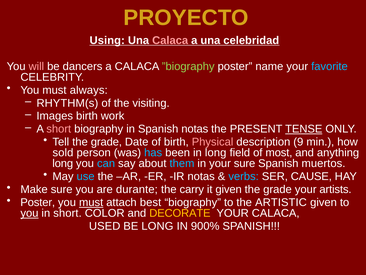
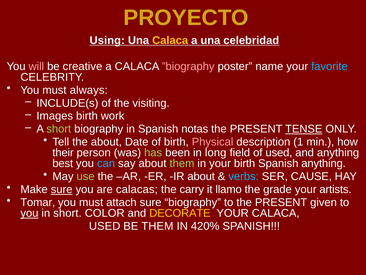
Calaca at (170, 40) colour: pink -> yellow
dancers: dancers -> creative
”biography colour: light green -> pink
RHYTHM(s: RHYTHM(s -> INCLUDE(s
short at (59, 129) colour: pink -> light green
Tell the grade: grade -> about
9: 9 -> 1
sold: sold -> their
has colour: light blue -> light green
of most: most -> used
long at (63, 163): long -> best
them at (182, 163) colour: light blue -> light green
your sure: sure -> birth
Spanish muertos: muertos -> anything
use colour: light blue -> light green
IR notas: notas -> about
sure at (62, 189) underline: none -> present
durante: durante -> calacas
it given: given -> llamo
Poster at (38, 202): Poster -> Tomar
must at (91, 202) underline: present -> none
attach best: best -> sure
to the ARTISTIC: ARTISTIC -> PRESENT
BE LONG: LONG -> THEM
900%: 900% -> 420%
